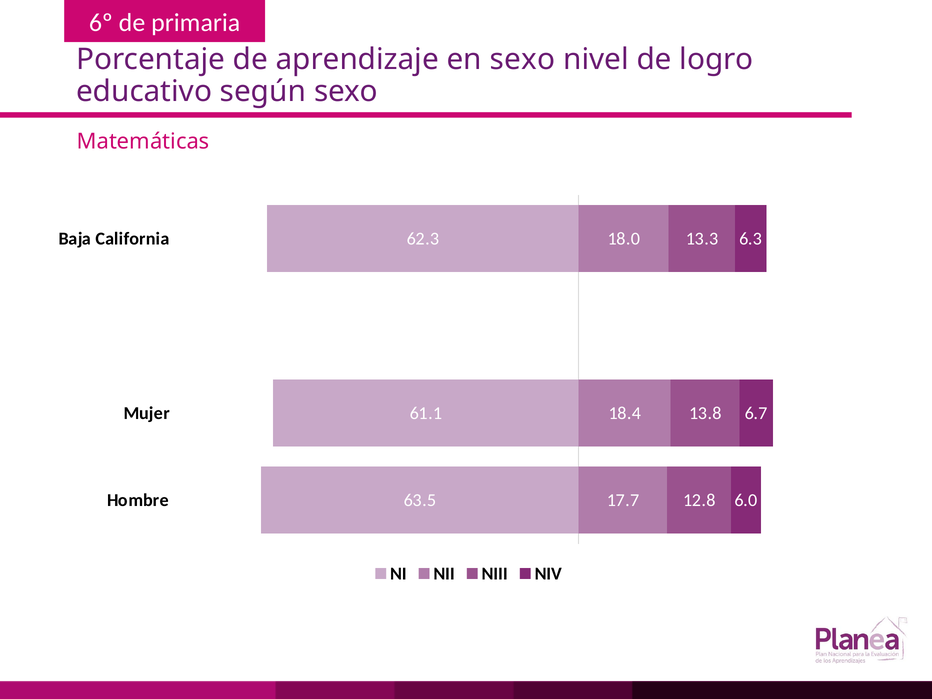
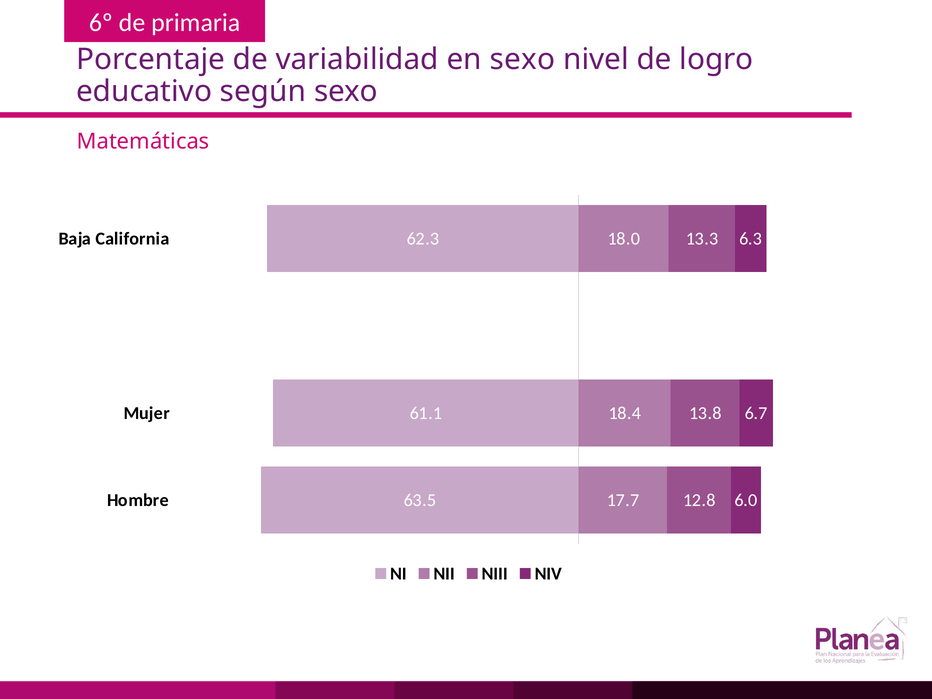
aprendizaje: aprendizaje -> variabilidad
